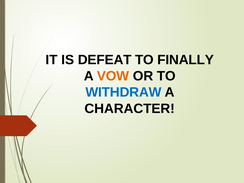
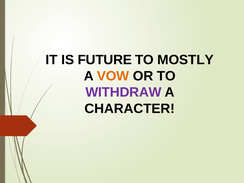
DEFEAT: DEFEAT -> FUTURE
FINALLY: FINALLY -> MOSTLY
WITHDRAW colour: blue -> purple
